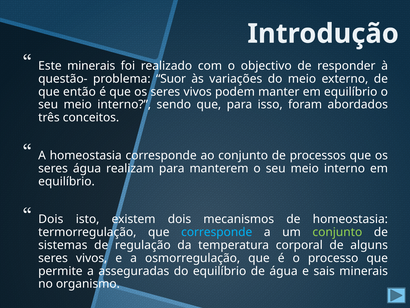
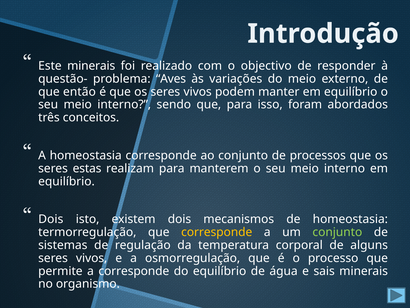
Suor: Suor -> Aves
seres água: água -> estas
corresponde at (217, 232) colour: light blue -> yellow
a asseguradas: asseguradas -> corresponde
